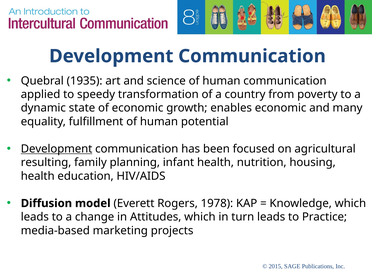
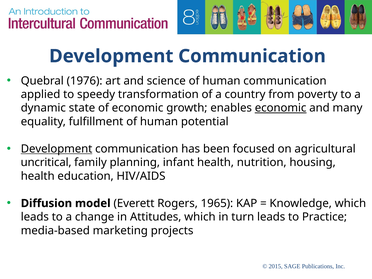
1935: 1935 -> 1976
economic at (281, 108) underline: none -> present
resulting: resulting -> uncritical
1978: 1978 -> 1965
